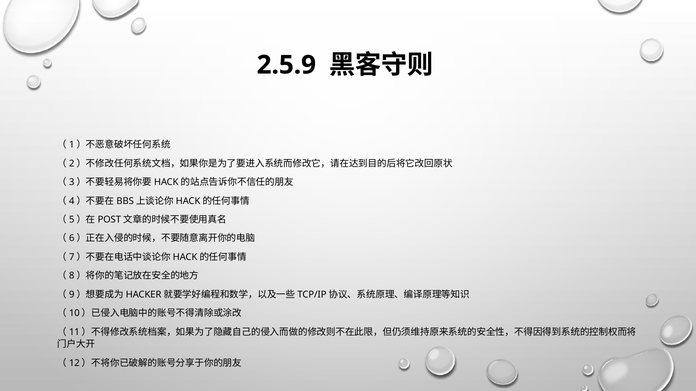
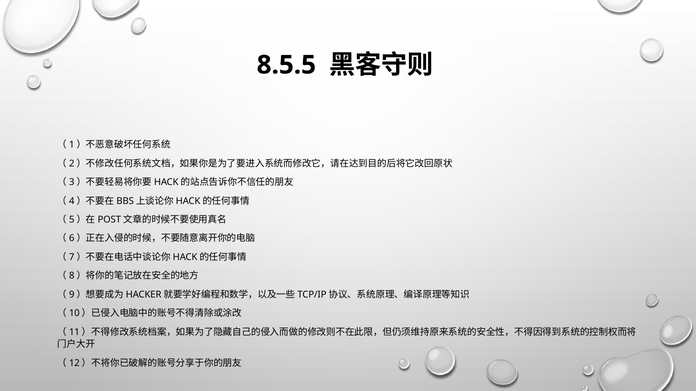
2.5.9: 2.5.9 -> 8.5.5
